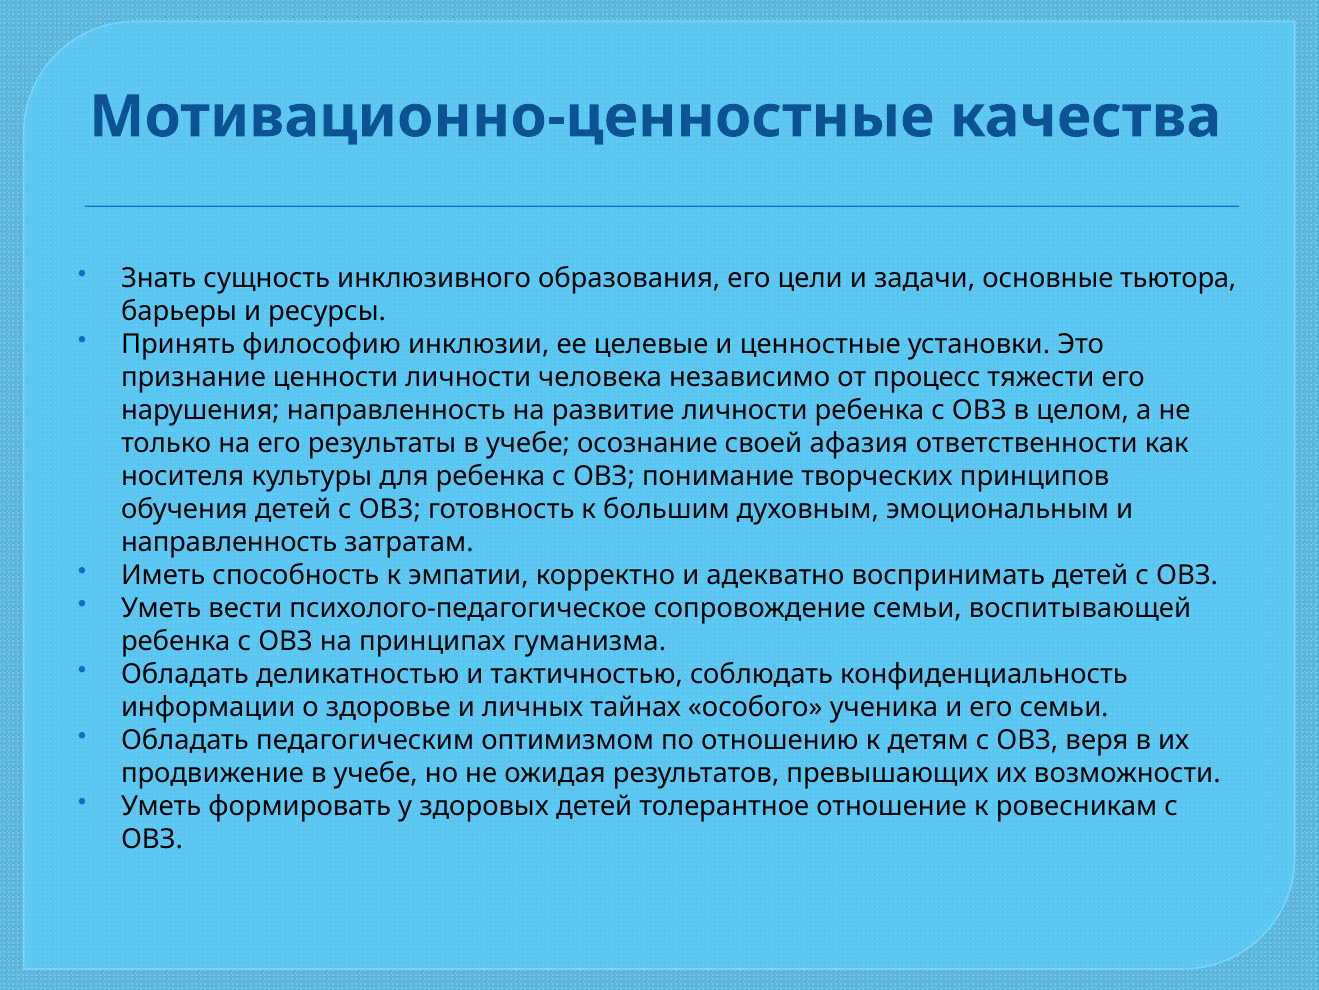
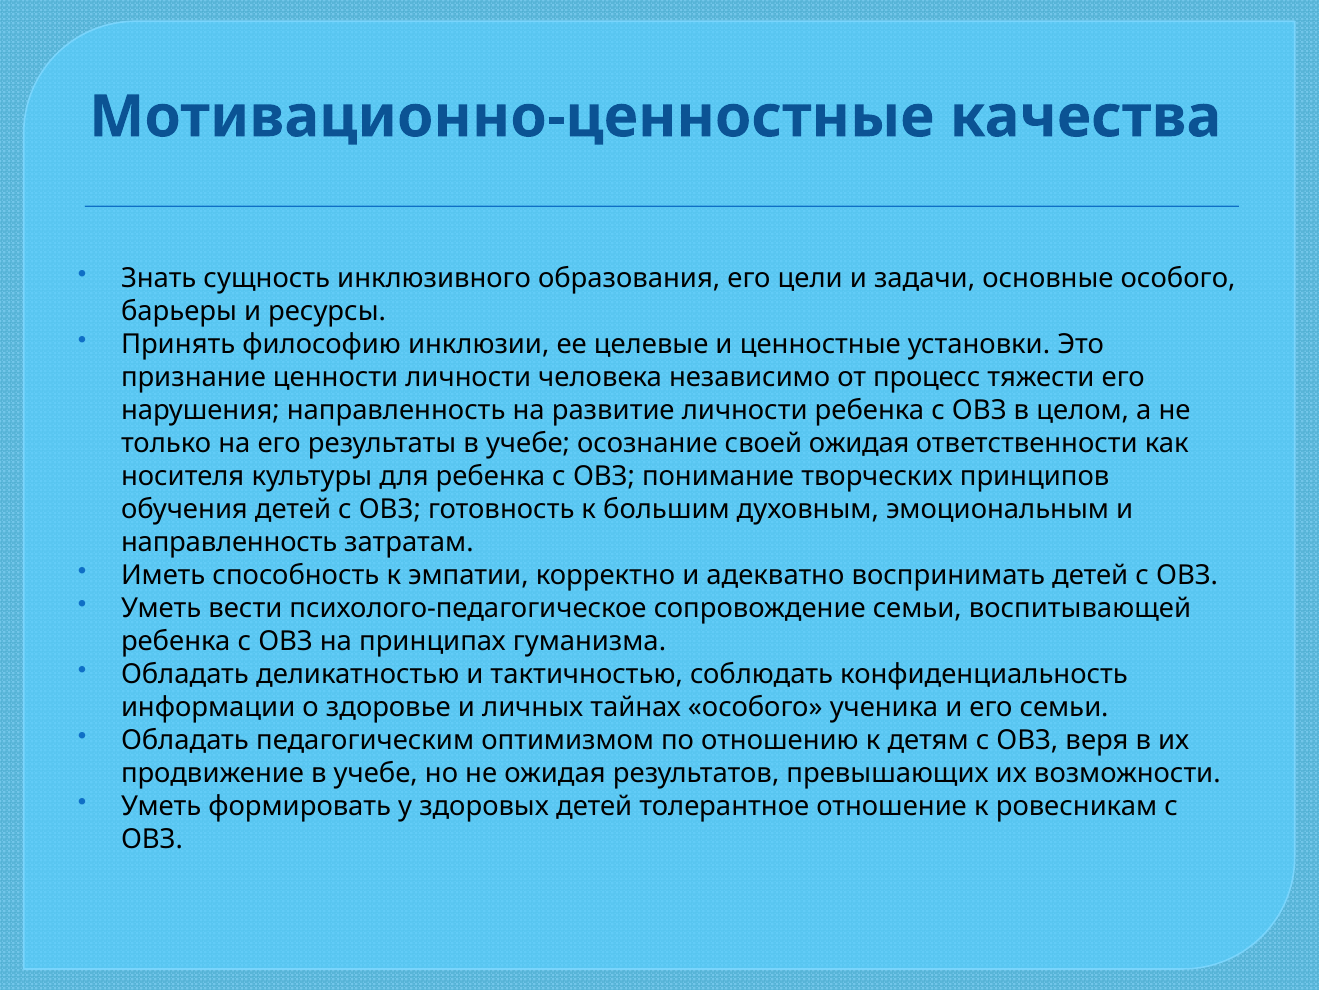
основные тьютора: тьютора -> особого
своей афазия: афазия -> ожидая
